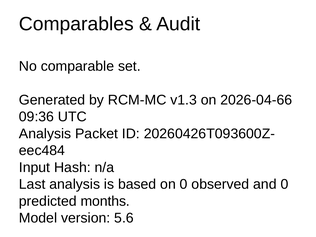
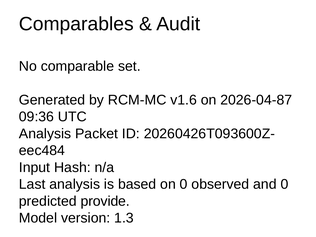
v1.3: v1.3 -> v1.6
2026-04-66: 2026-04-66 -> 2026-04-87
months: months -> provide
5.6: 5.6 -> 1.3
